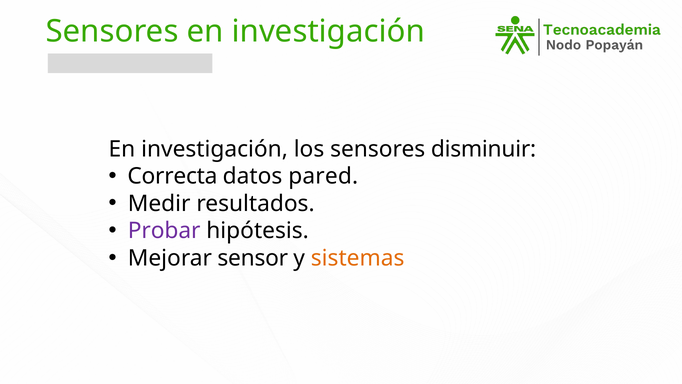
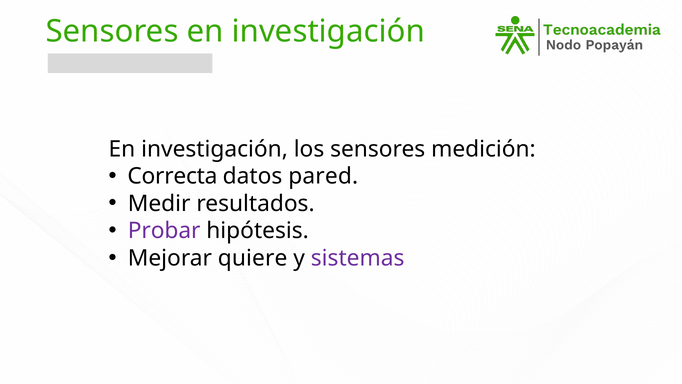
disminuir: disminuir -> medición
sensor: sensor -> quiere
sistemas colour: orange -> purple
